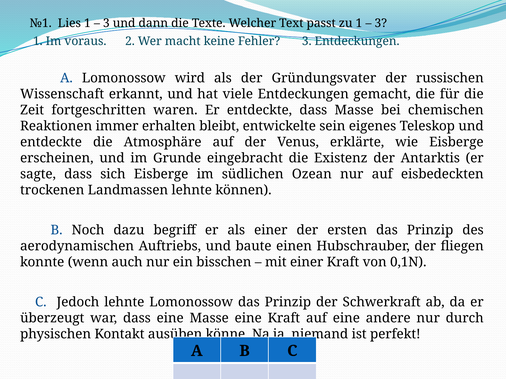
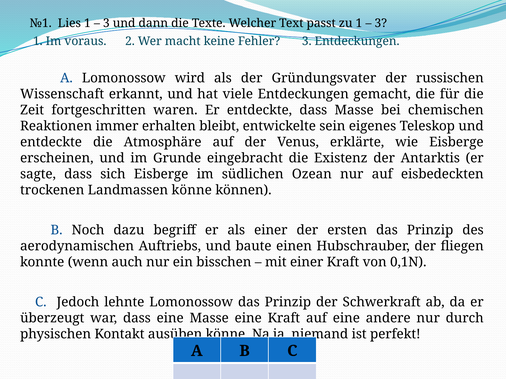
Landmassen lehnte: lehnte -> könne
